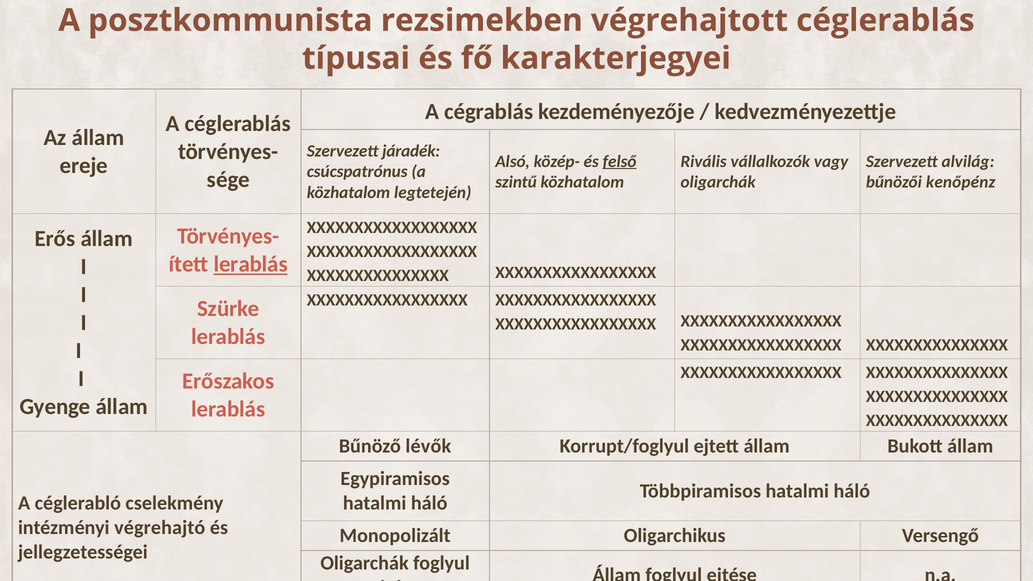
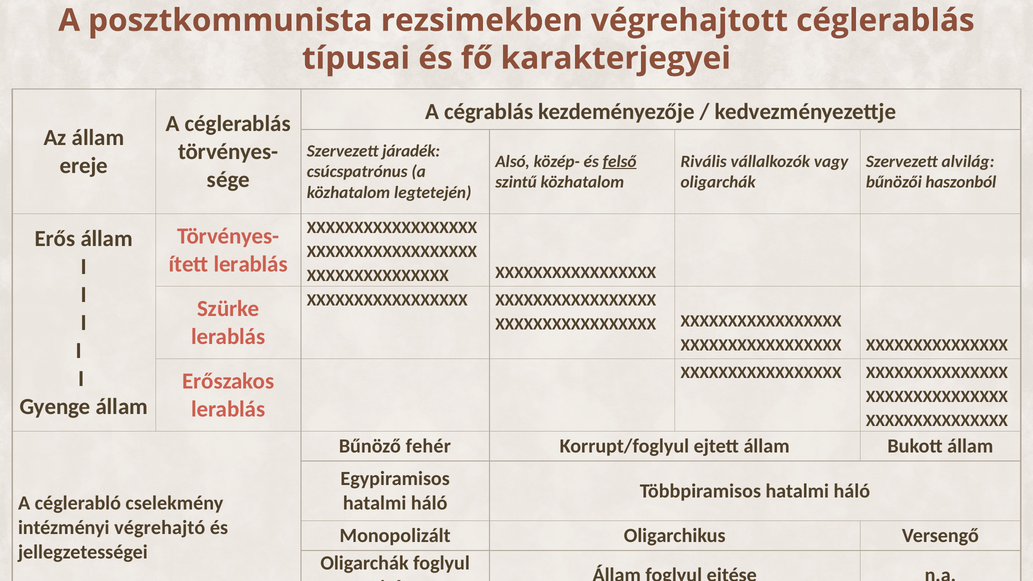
kenőpénz: kenőpénz -> haszonból
lerablás at (251, 264) underline: present -> none
lévők: lévők -> fehér
